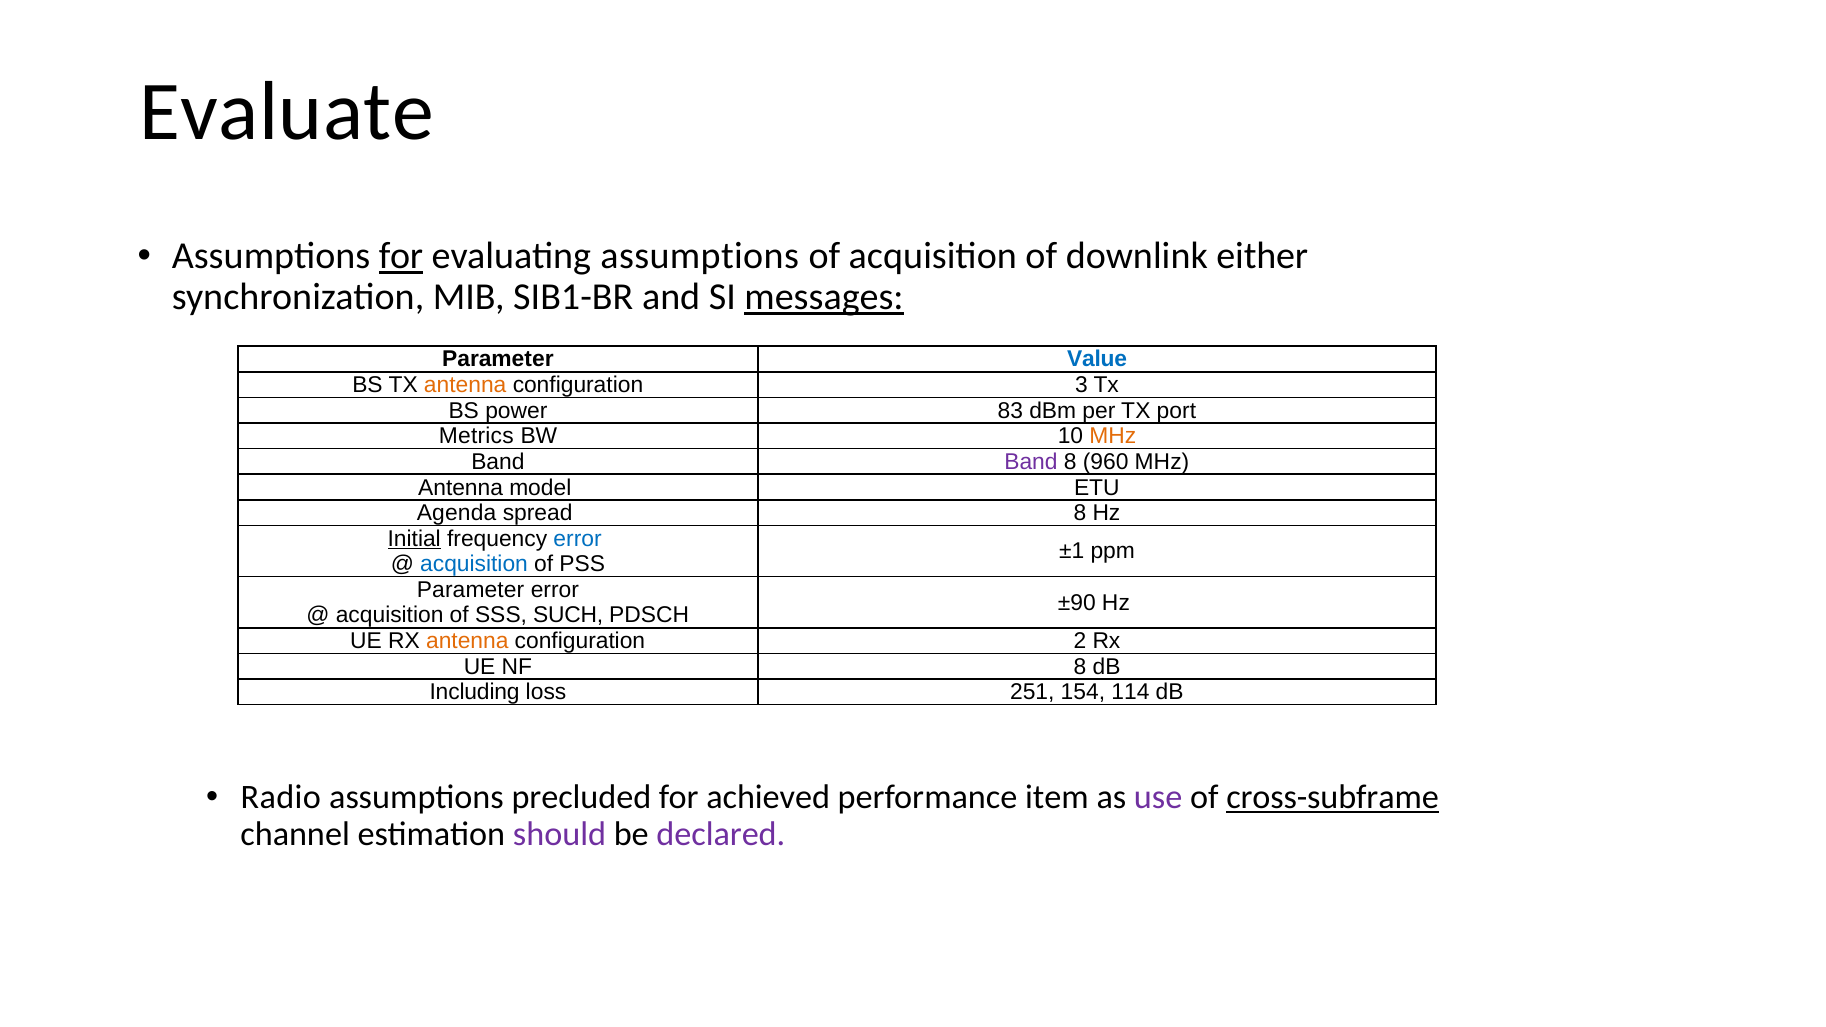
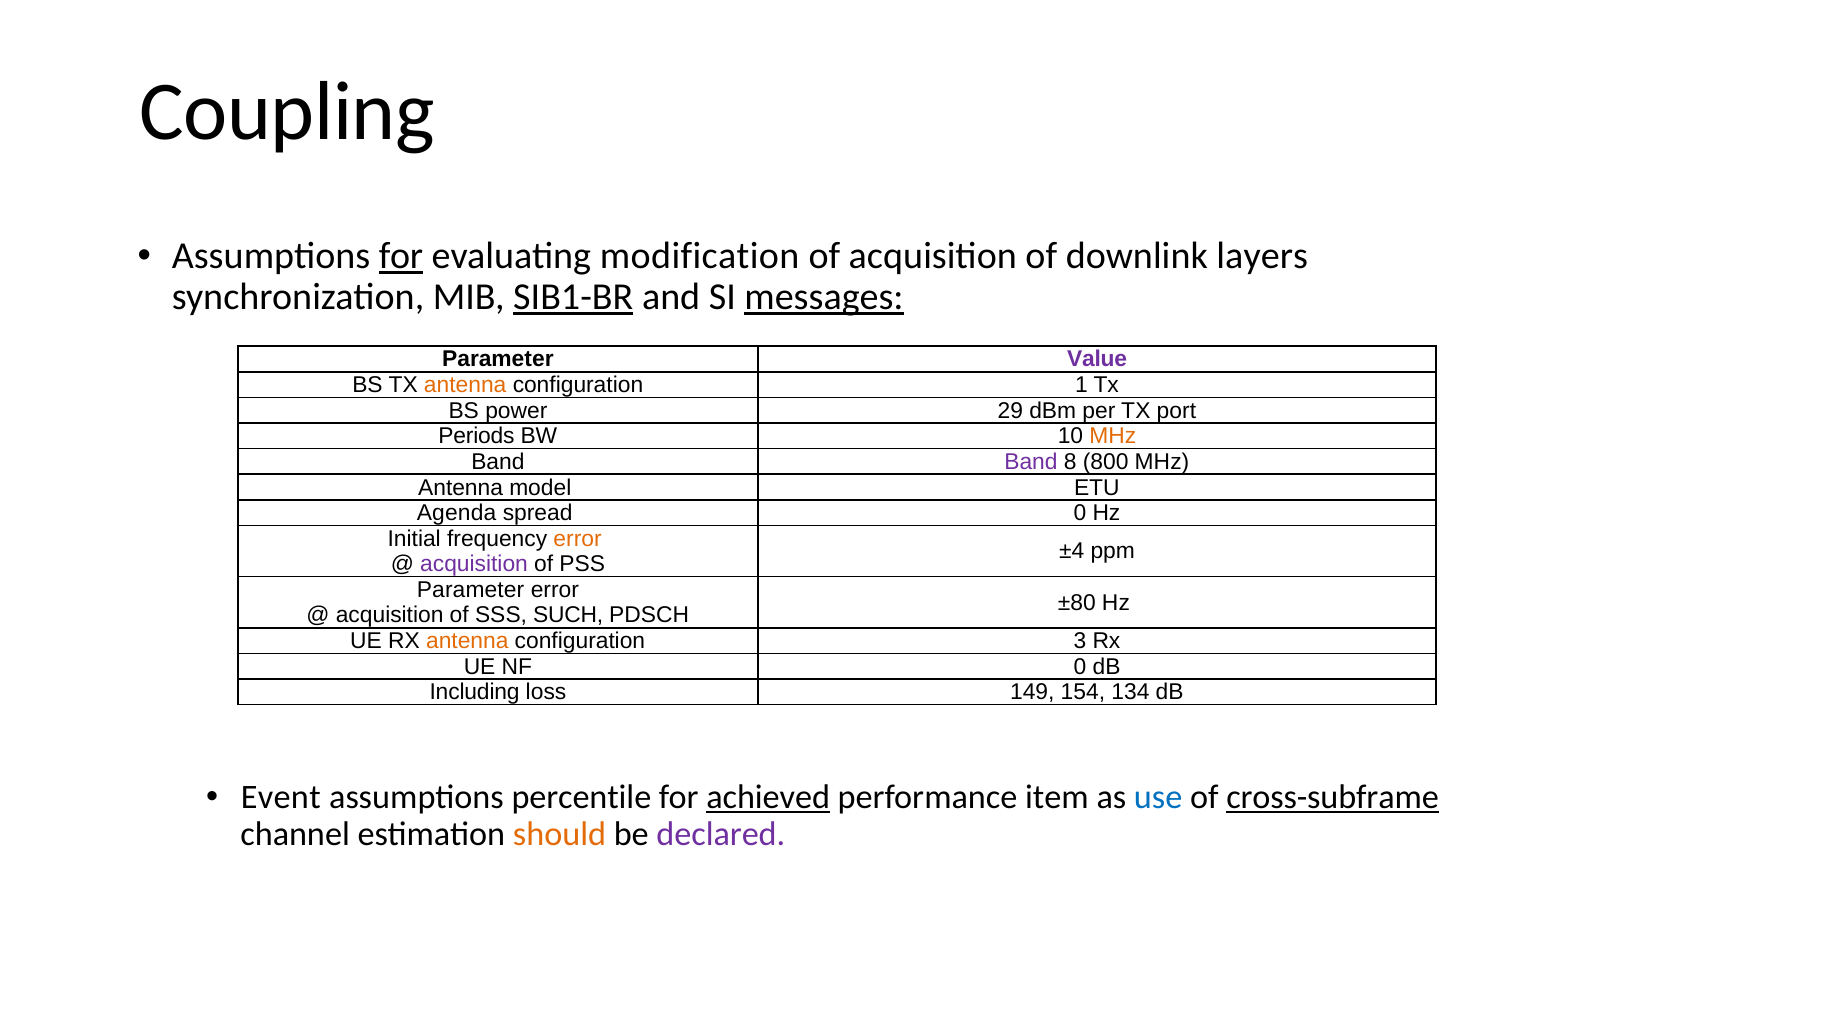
Evaluate: Evaluate -> Coupling
evaluating assumptions: assumptions -> modification
either: either -> layers
SIB1-BR underline: none -> present
Value colour: blue -> purple
3: 3 -> 1
83: 83 -> 29
Metrics: Metrics -> Periods
960: 960 -> 800
spread 8: 8 -> 0
Initial underline: present -> none
error at (578, 539) colour: blue -> orange
±1: ±1 -> ±4
acquisition at (474, 564) colour: blue -> purple
±90: ±90 -> ±80
2: 2 -> 3
NF 8: 8 -> 0
251: 251 -> 149
114: 114 -> 134
Radio: Radio -> Event
precluded: precluded -> percentile
achieved underline: none -> present
use colour: purple -> blue
should colour: purple -> orange
